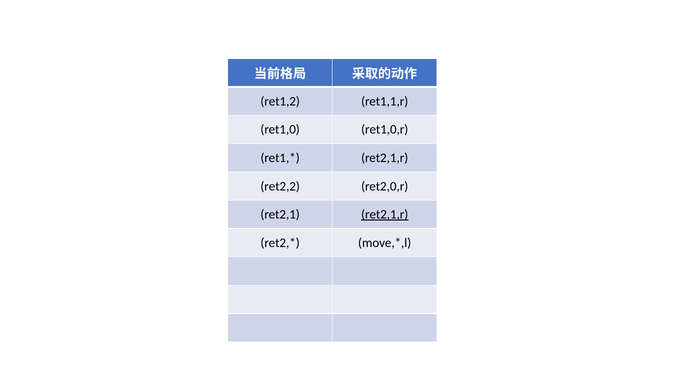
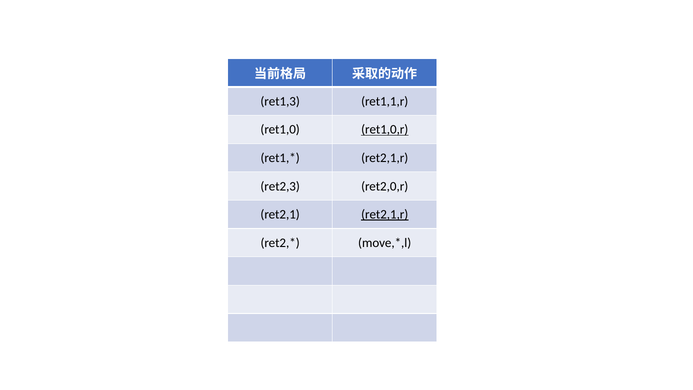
ret1,2: ret1,2 -> ret1,3
ret1,0,r underline: none -> present
ret2,2: ret2,2 -> ret2,3
